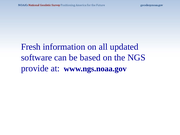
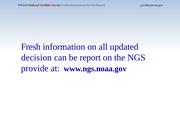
software: software -> decision
based: based -> report
